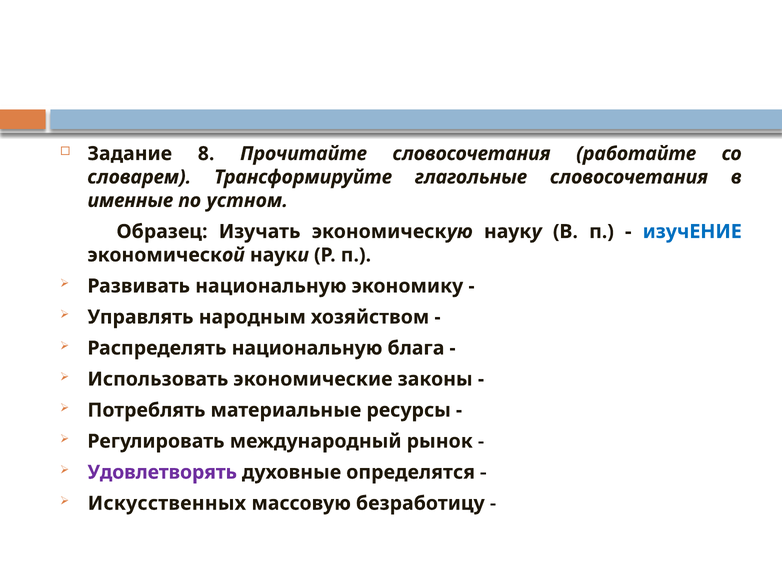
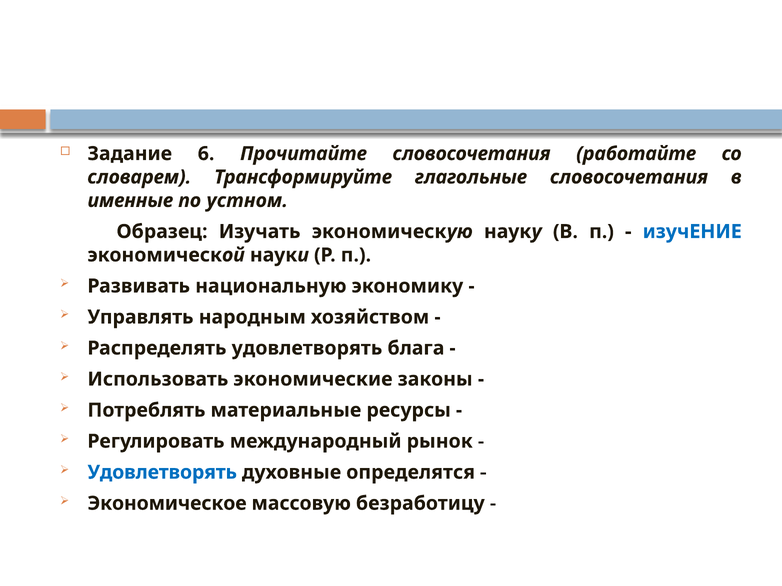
8: 8 -> 6
Распределять национальную: национальную -> удовлетворять
Удовлетворять at (162, 473) colour: purple -> blue
Искусственных: Искусственных -> Экономическое
